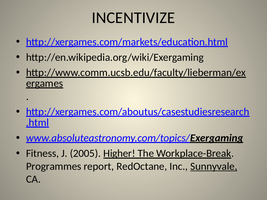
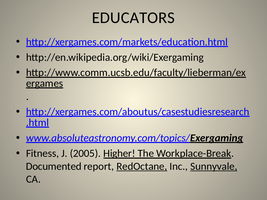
INCENTIVIZE: INCENTIVIZE -> EDUCATORS
Programmes: Programmes -> Documented
RedOctane underline: none -> present
